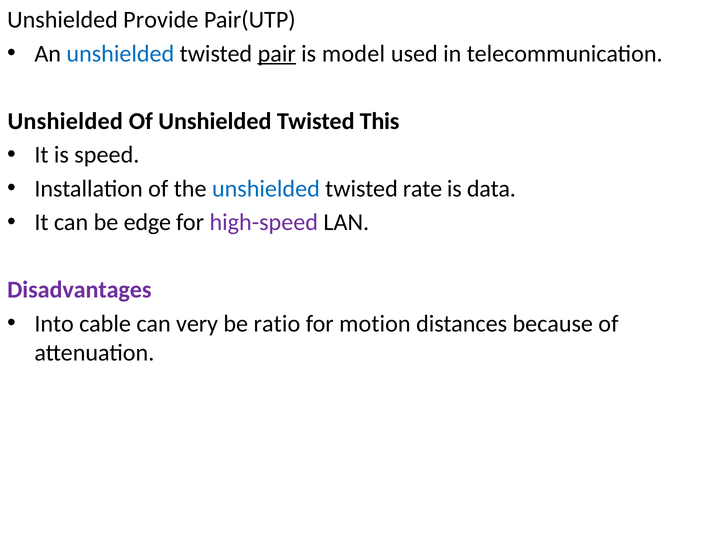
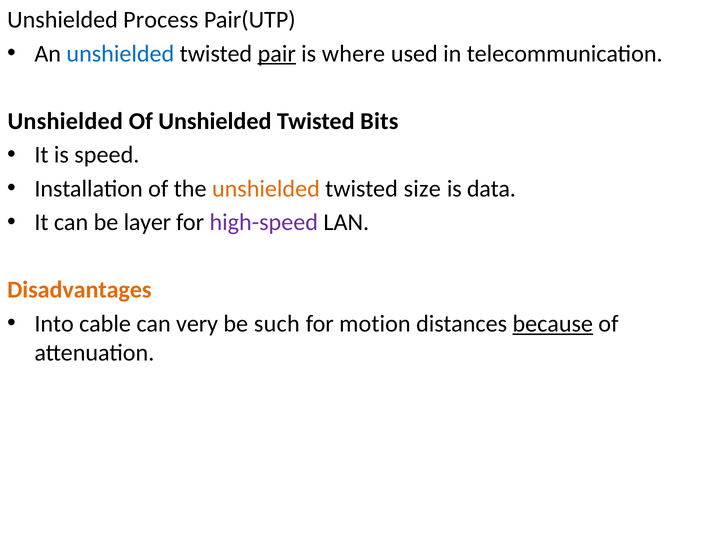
Provide: Provide -> Process
model: model -> where
This: This -> Bits
unshielded at (266, 189) colour: blue -> orange
rate: rate -> size
edge: edge -> layer
Disadvantages colour: purple -> orange
ratio: ratio -> such
because underline: none -> present
